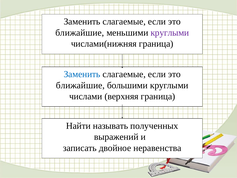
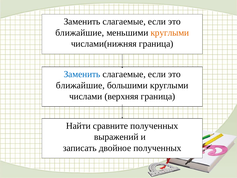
круглыми at (170, 33) colour: purple -> orange
называть: называть -> сравните
двойное неравенства: неравенства -> полученных
